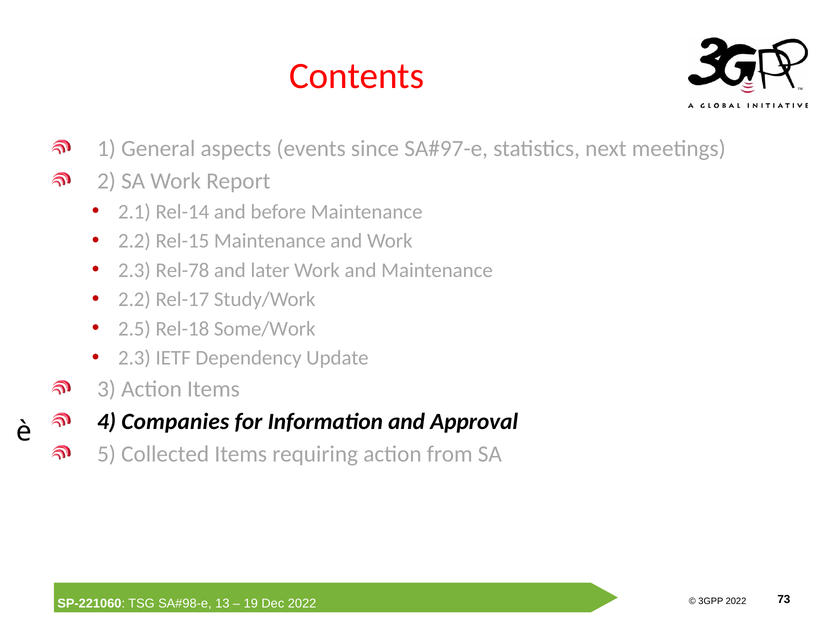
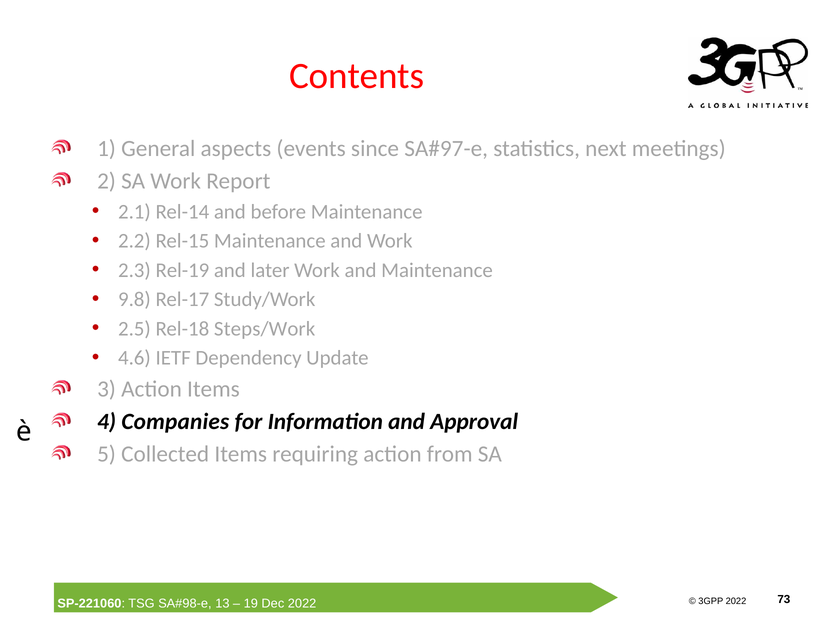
Rel-78: Rel-78 -> Rel-19
2.2 at (134, 299): 2.2 -> 9.8
Some/Work: Some/Work -> Steps/Work
2.3 at (134, 358): 2.3 -> 4.6
